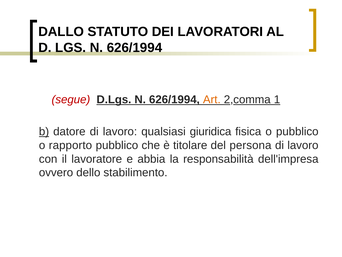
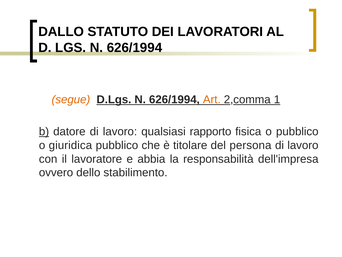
segue colour: red -> orange
giuridica: giuridica -> rapporto
rapporto: rapporto -> giuridica
